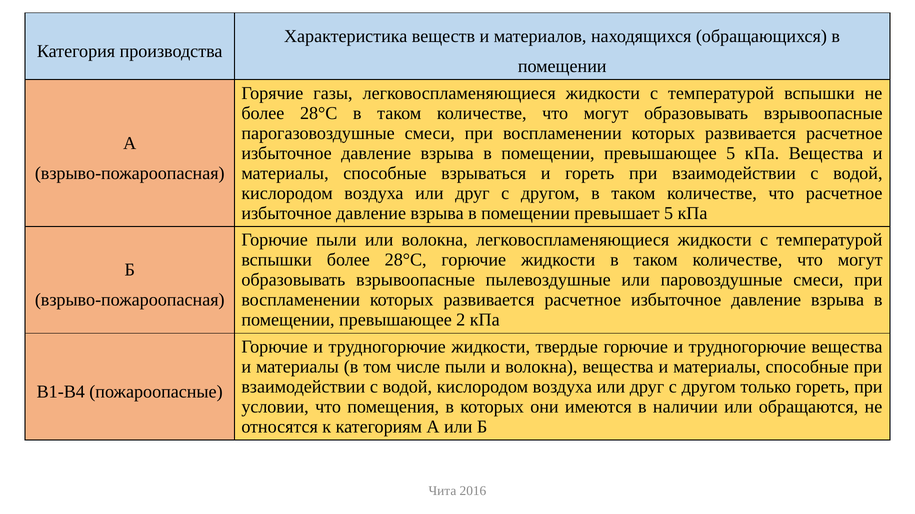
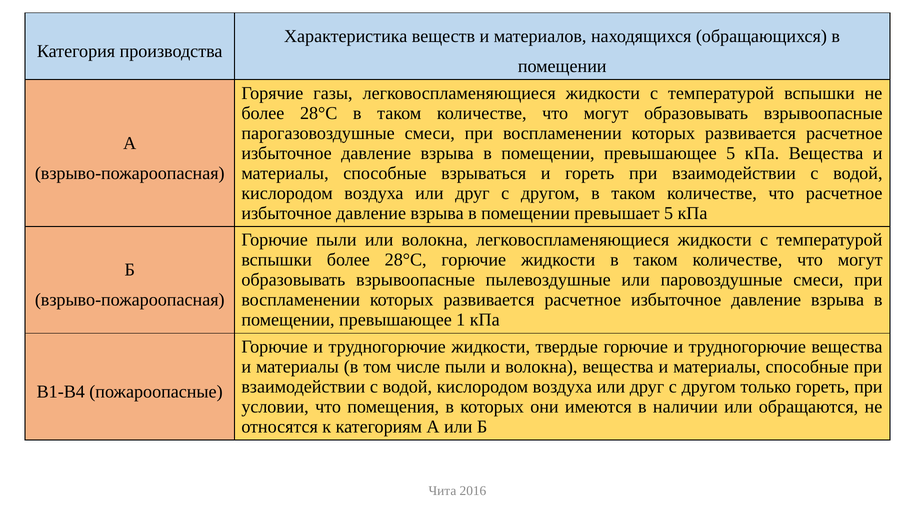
2: 2 -> 1
